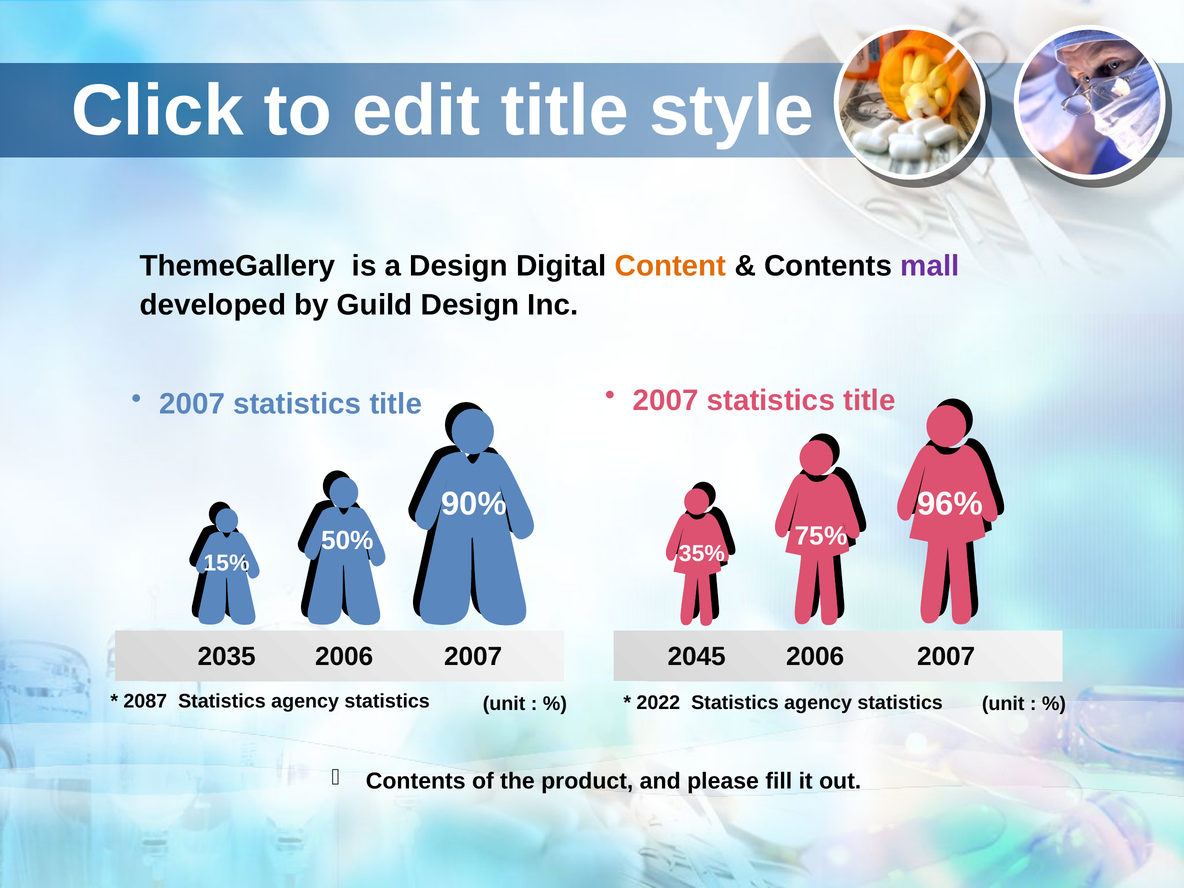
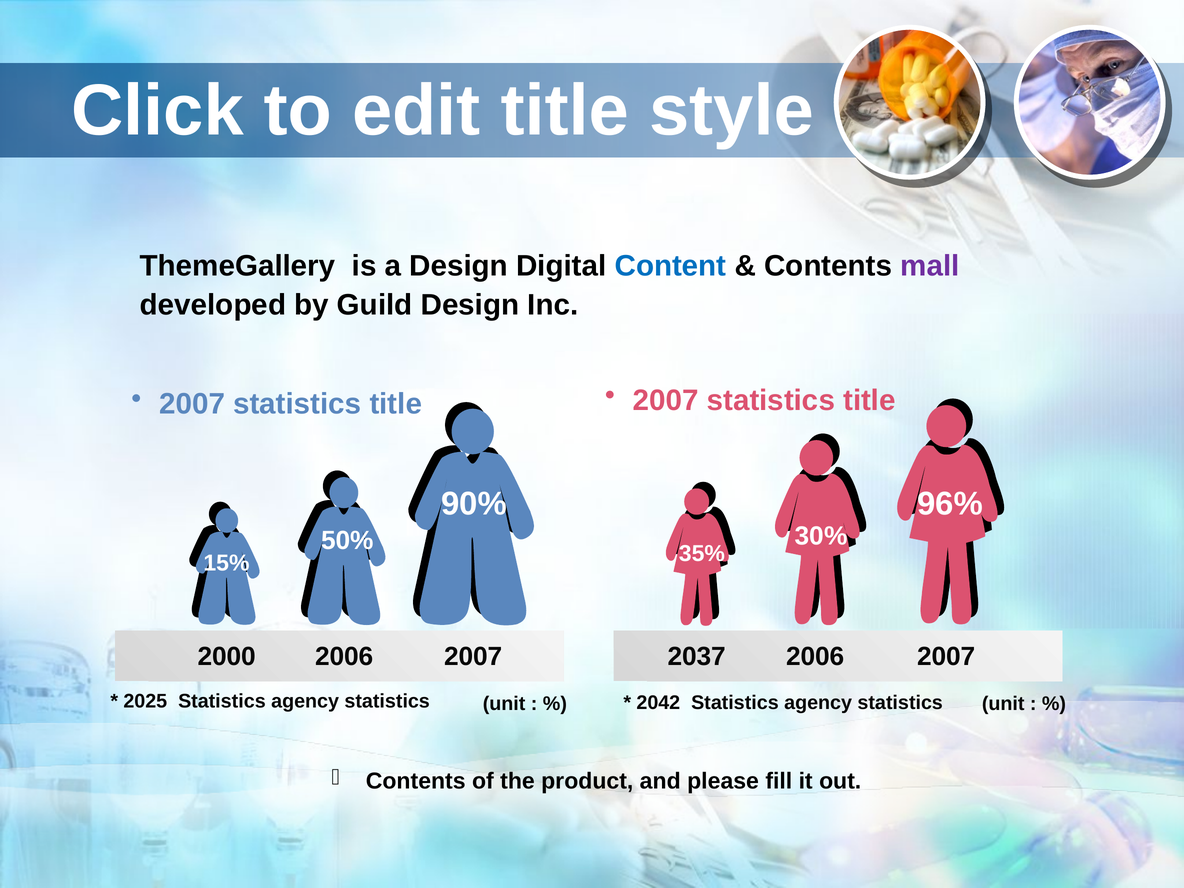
Content colour: orange -> blue
75%: 75% -> 30%
2035: 2035 -> 2000
2045: 2045 -> 2037
2087: 2087 -> 2025
2022: 2022 -> 2042
